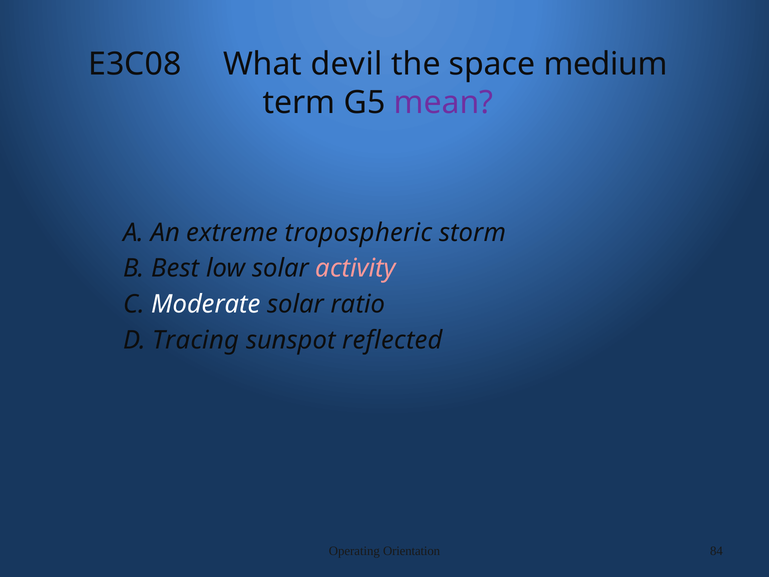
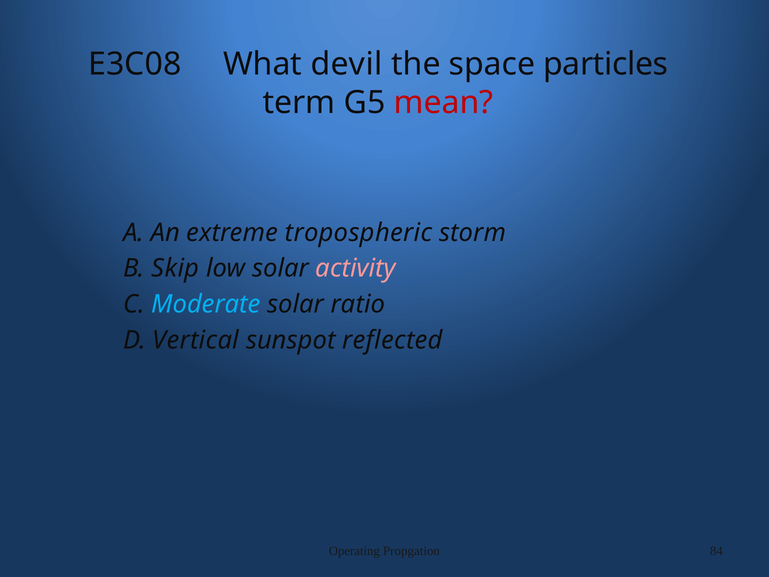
medium: medium -> particles
mean colour: purple -> red
Best: Best -> Skip
Moderate colour: white -> light blue
Tracing: Tracing -> Vertical
Orientation: Orientation -> Propgation
